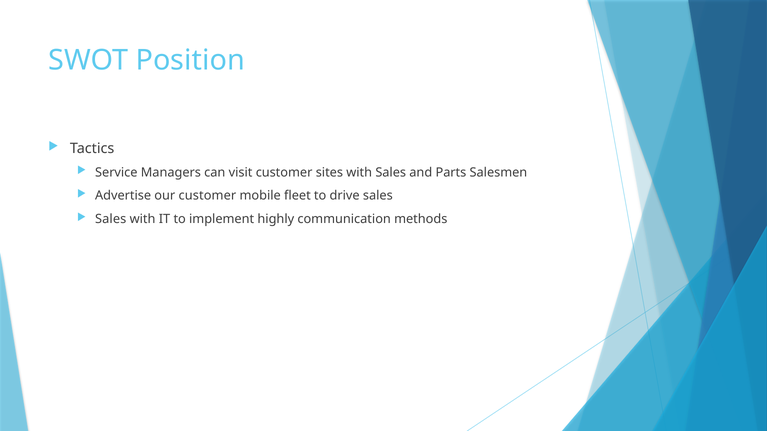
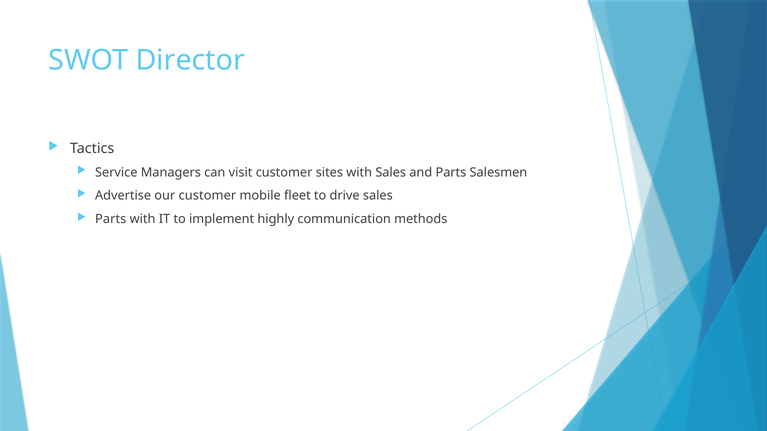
Position: Position -> Director
Sales at (111, 219): Sales -> Parts
